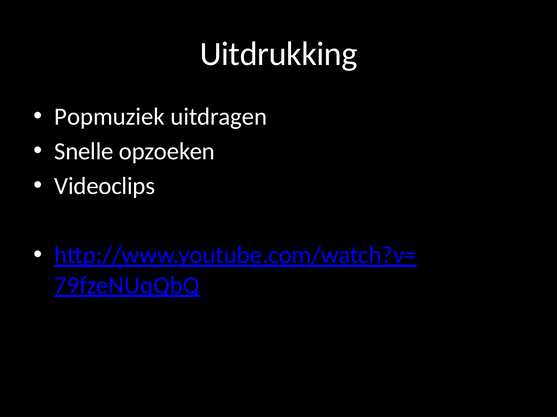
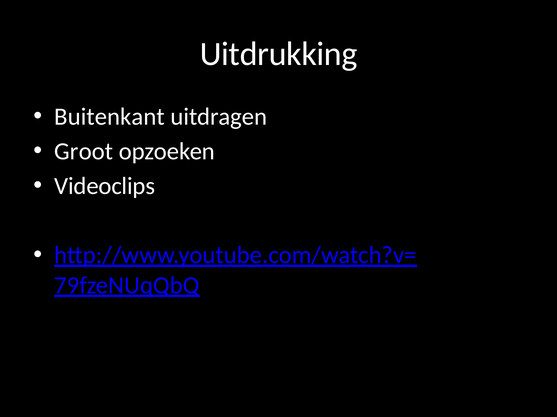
Popmuziek: Popmuziek -> Buitenkant
Snelle: Snelle -> Groot
